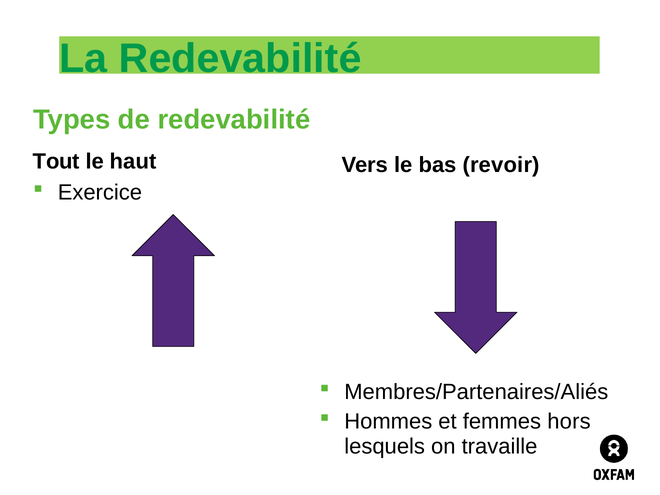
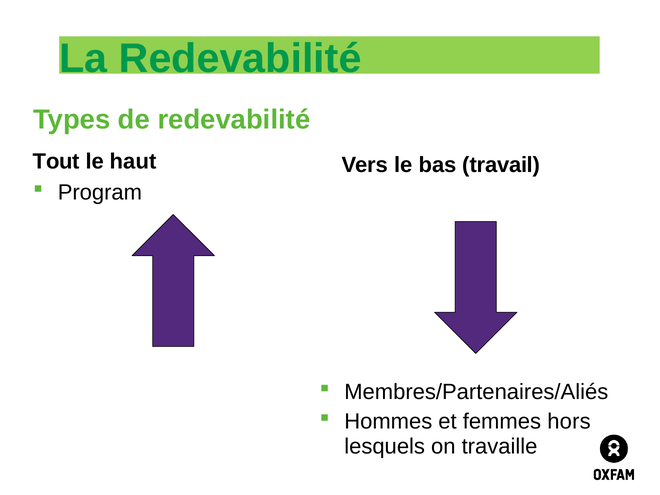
revoir: revoir -> travail
Exercice: Exercice -> Program
